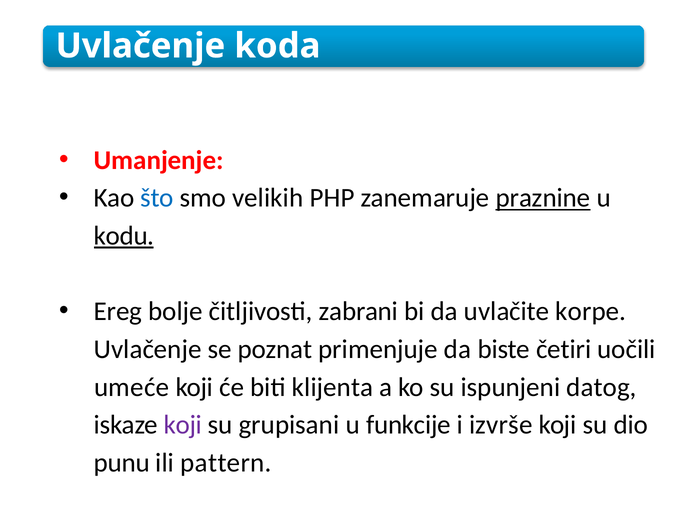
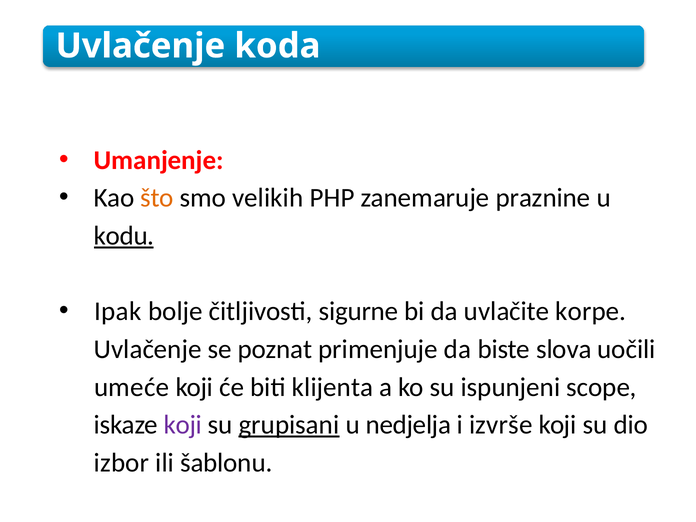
što colour: blue -> orange
praznine underline: present -> none
Ereg: Ereg -> Ipak
zabrani: zabrani -> sigurne
četiri: četiri -> slova
datog: datog -> scope
grupisani underline: none -> present
funkcije: funkcije -> nedjelja
punu: punu -> izbor
pattern: pattern -> šablonu
